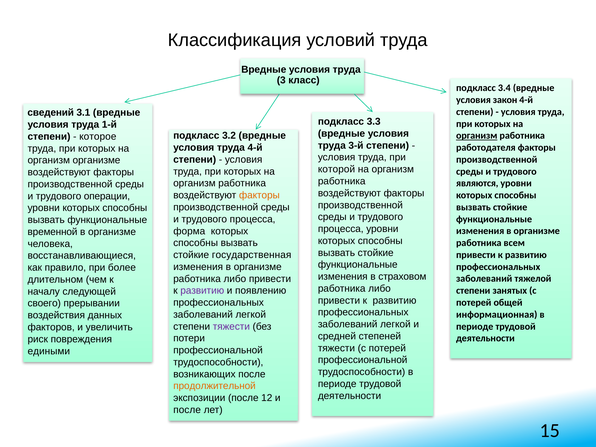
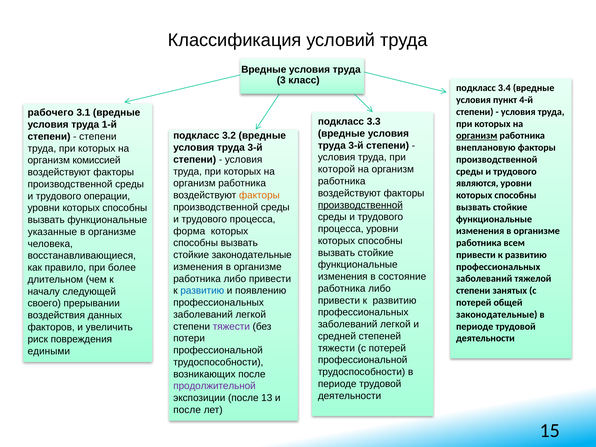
закон: закон -> пункт
сведений: сведений -> рабочего
которое at (98, 137): которое -> степени
4-й at (255, 148): 4-й -> 3-й
работодателя: работодателя -> внеплановую
организм организме: организме -> комиссией
производственной at (360, 205) underline: none -> present
временной: временной -> указанные
стойкие государственная: государственная -> законодательные
страховом: страховом -> состояние
развитию at (202, 291) colour: purple -> blue
информационная at (497, 314): информационная -> законодательные
продолжительной colour: orange -> purple
12: 12 -> 13
